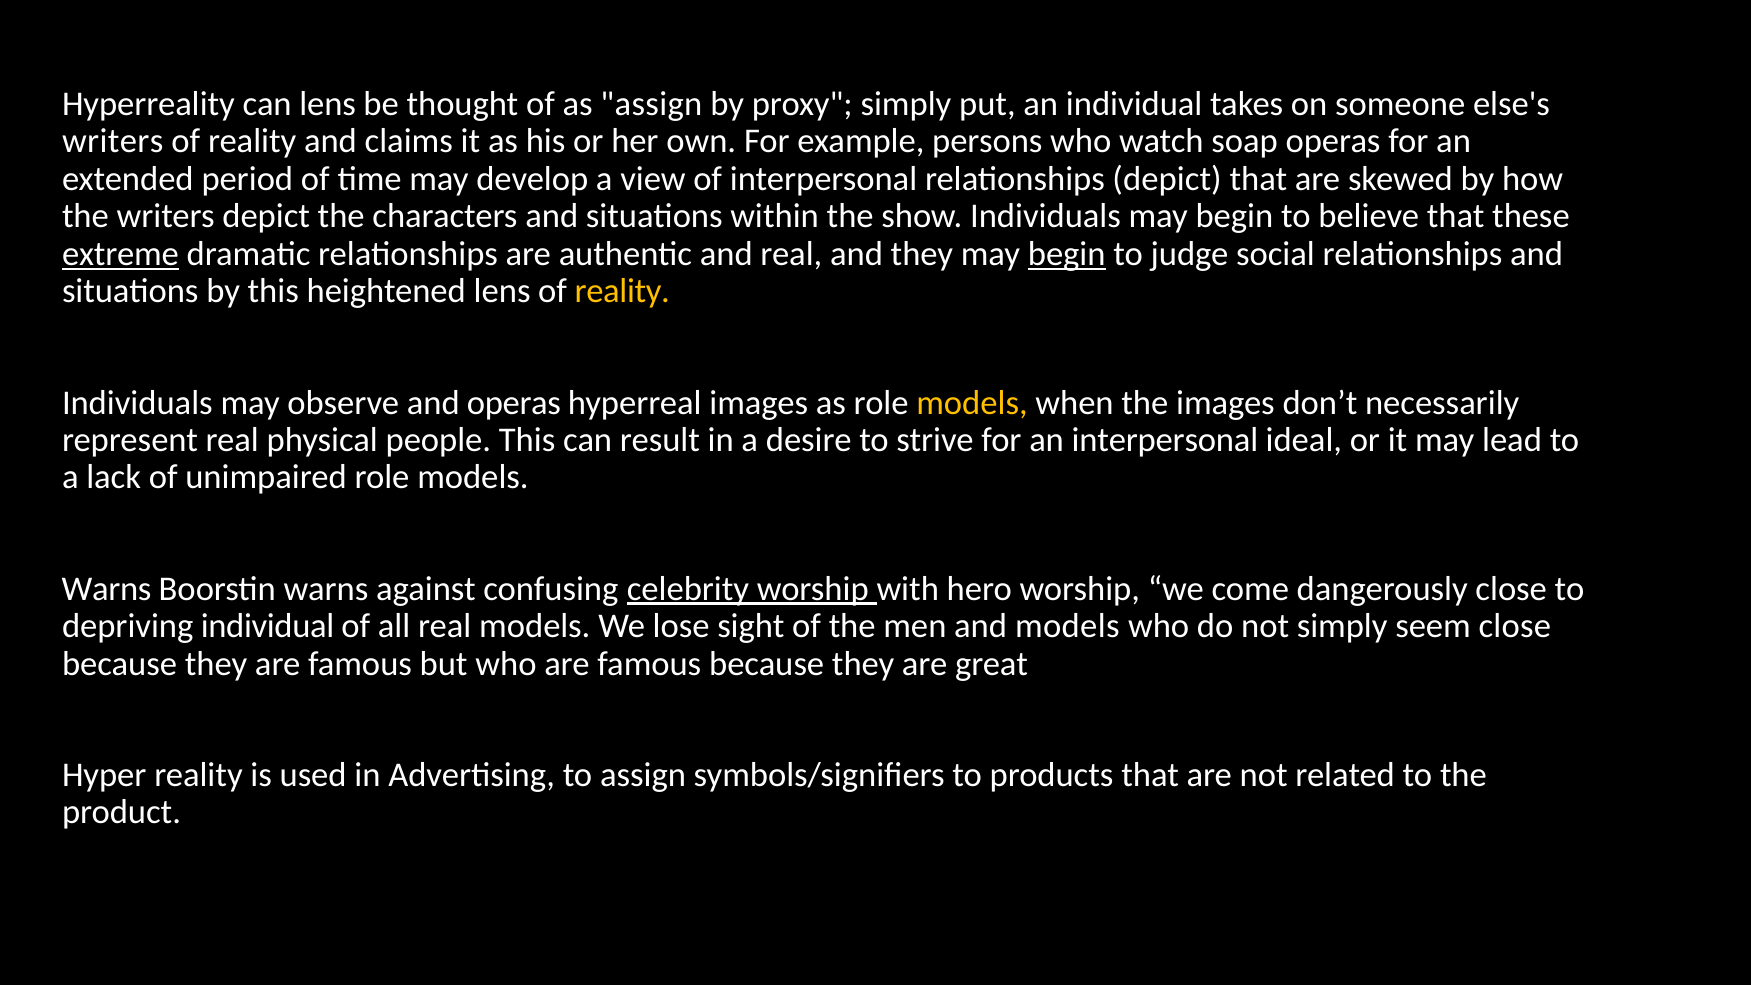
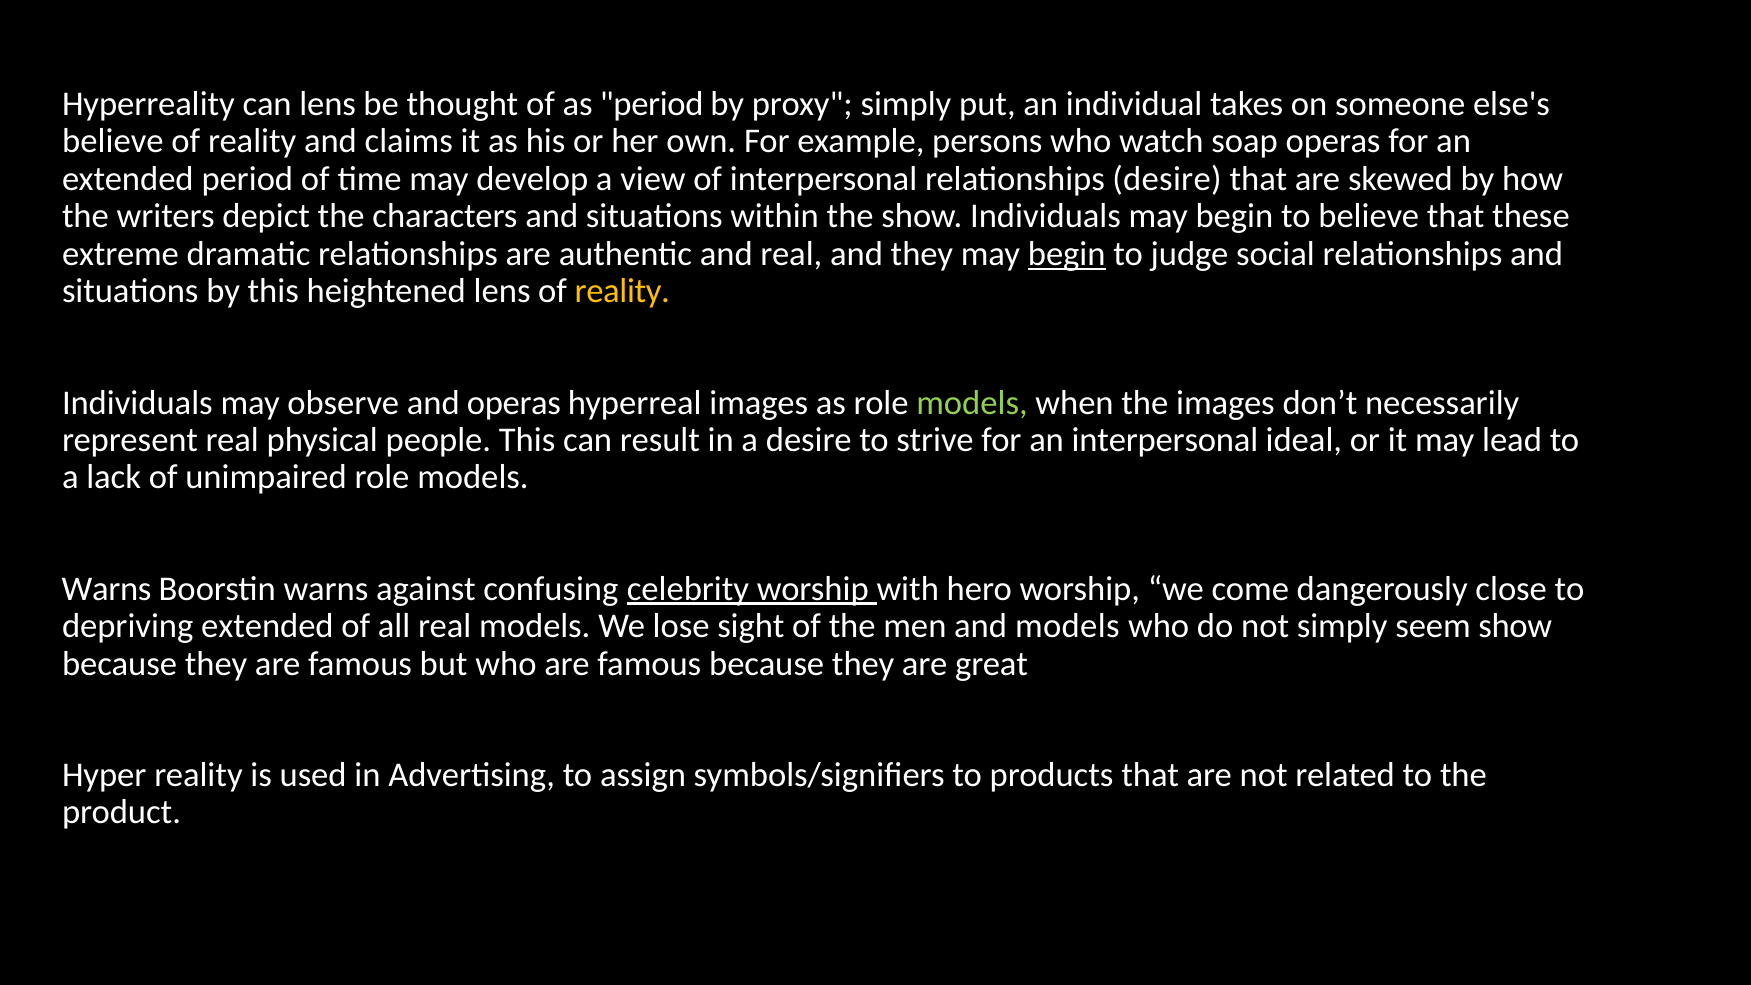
as assign: assign -> period
writers at (113, 142): writers -> believe
relationships depict: depict -> desire
extreme underline: present -> none
models at (972, 403) colour: yellow -> light green
depriving individual: individual -> extended
seem close: close -> show
